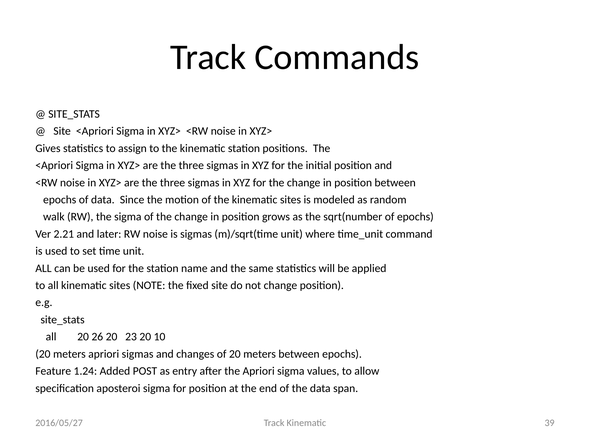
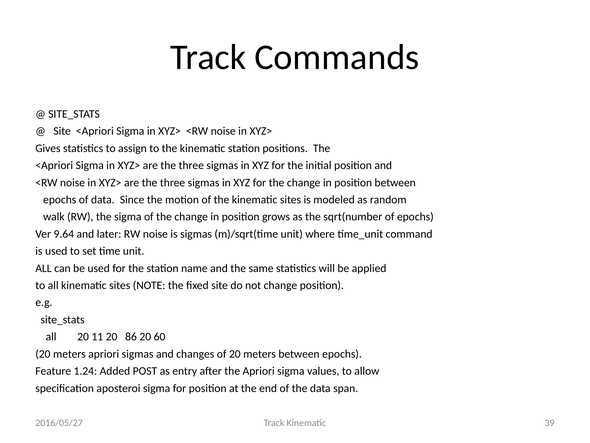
2.21: 2.21 -> 9.64
26: 26 -> 11
23: 23 -> 86
10: 10 -> 60
